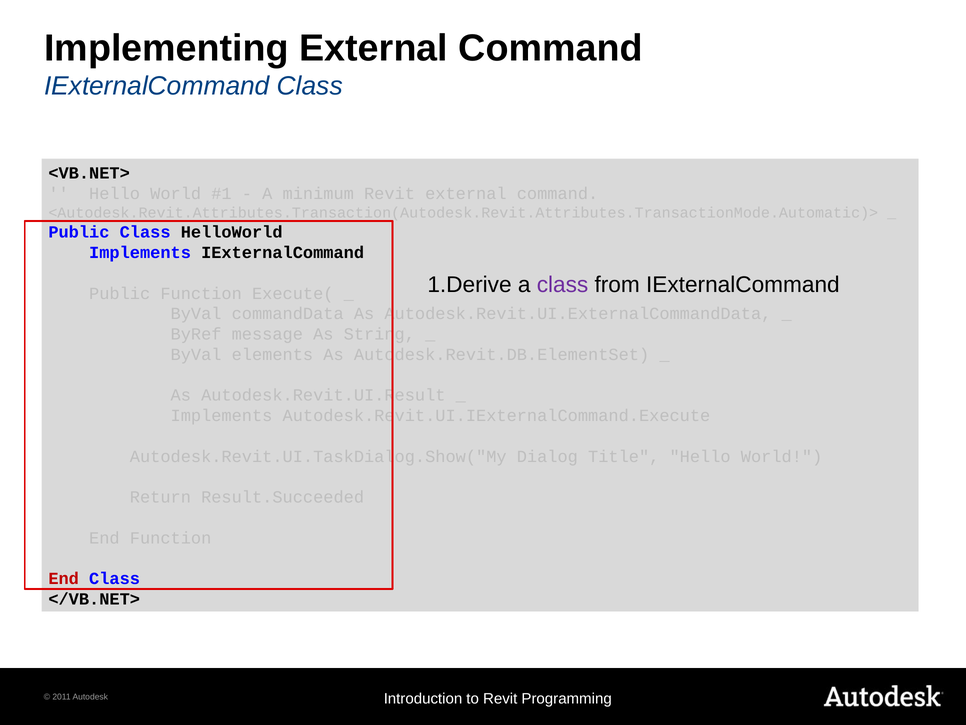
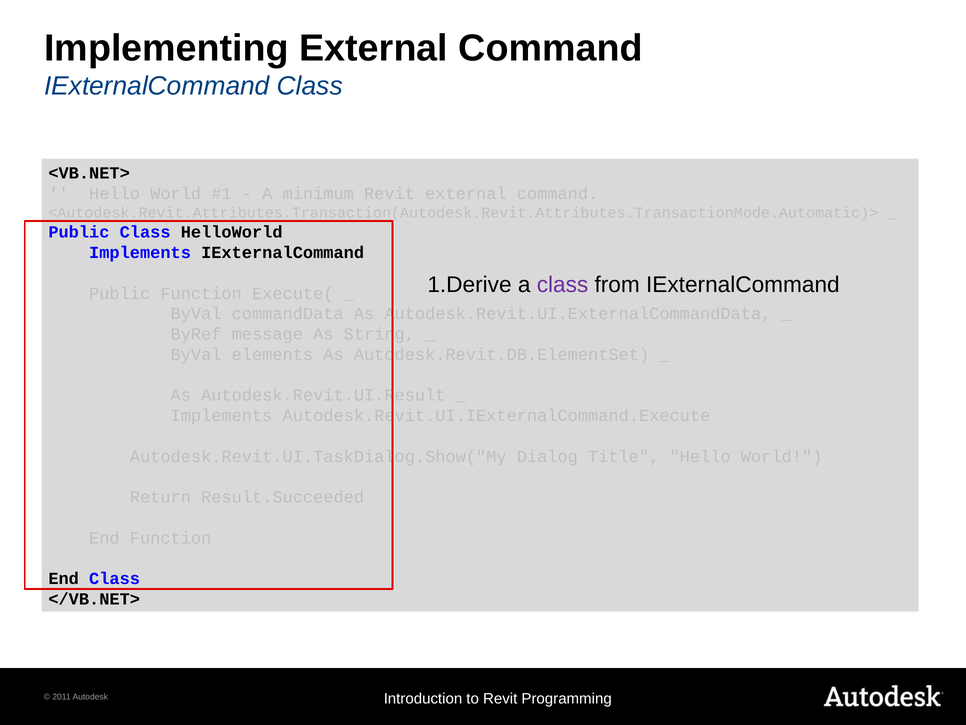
End at (64, 578) colour: red -> black
